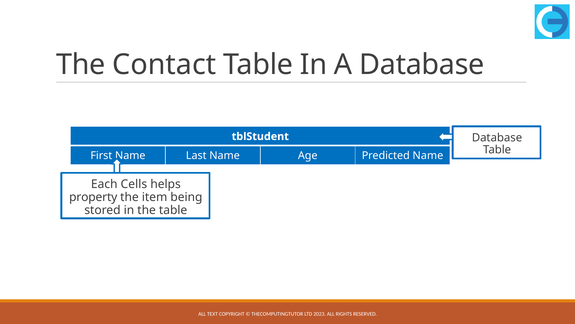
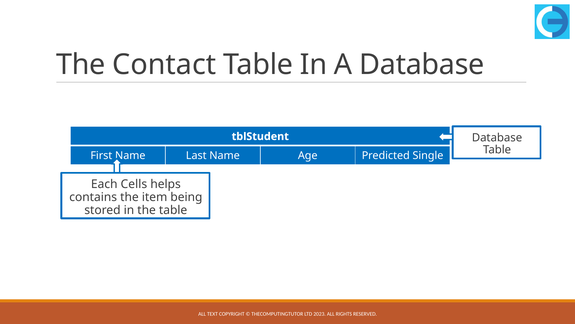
Predicted Name: Name -> Single
property: property -> contains
